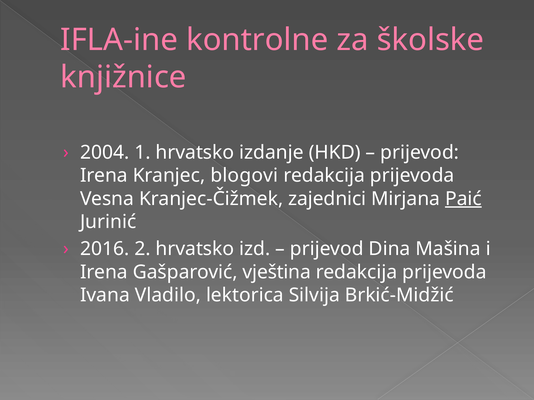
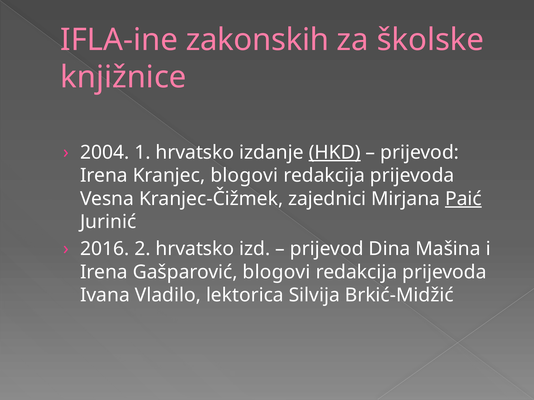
kontrolne: kontrolne -> zakonskih
HKD underline: none -> present
Gašparović vještina: vještina -> blogovi
